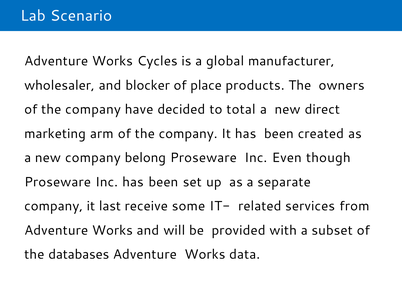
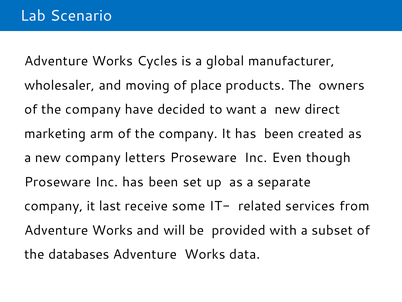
blocker: blocker -> moving
total: total -> want
belong: belong -> letters
